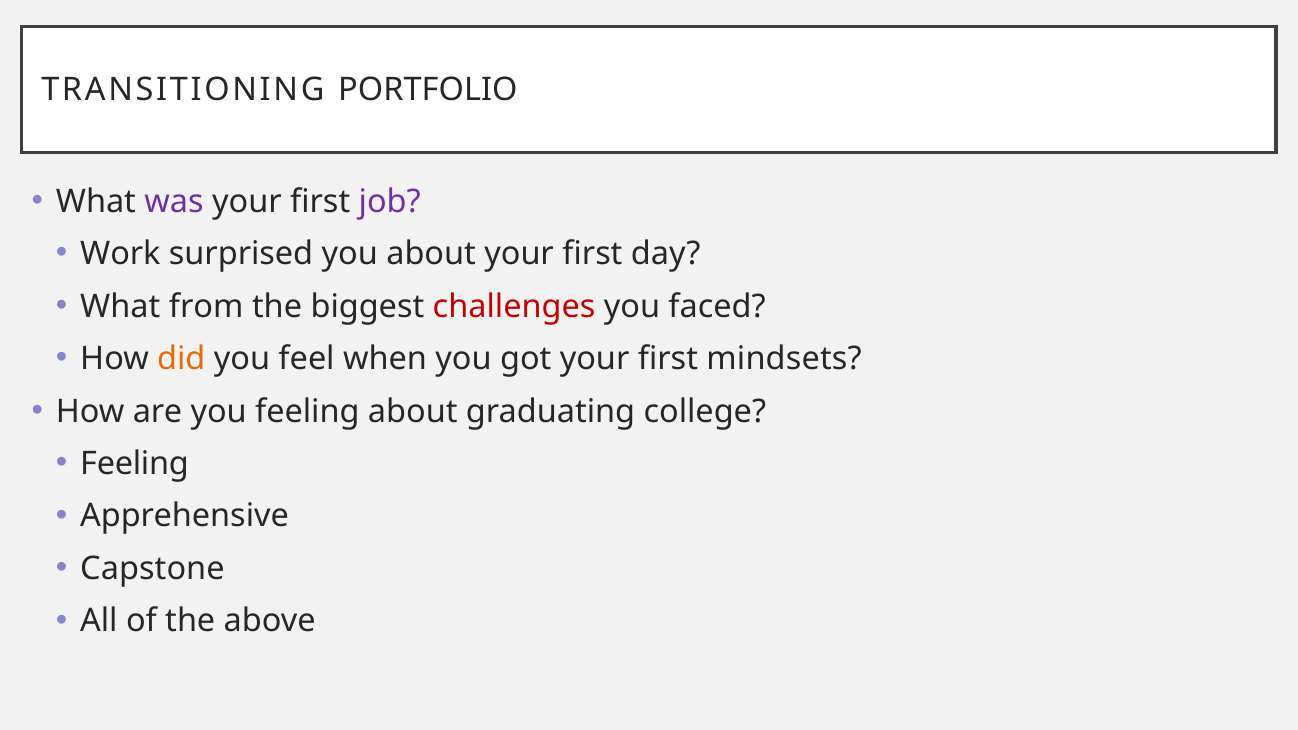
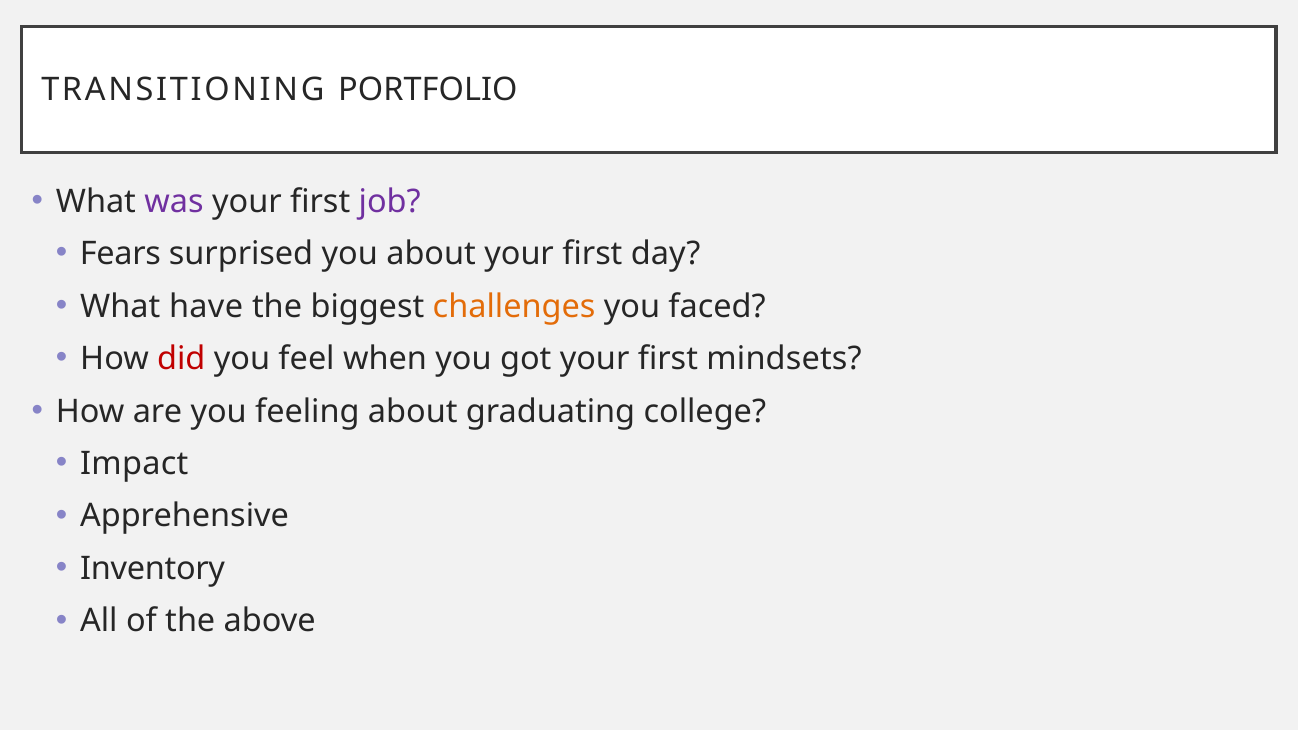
Work: Work -> Fears
from: from -> have
challenges colour: red -> orange
did colour: orange -> red
Feeling at (135, 464): Feeling -> Impact
Capstone: Capstone -> Inventory
